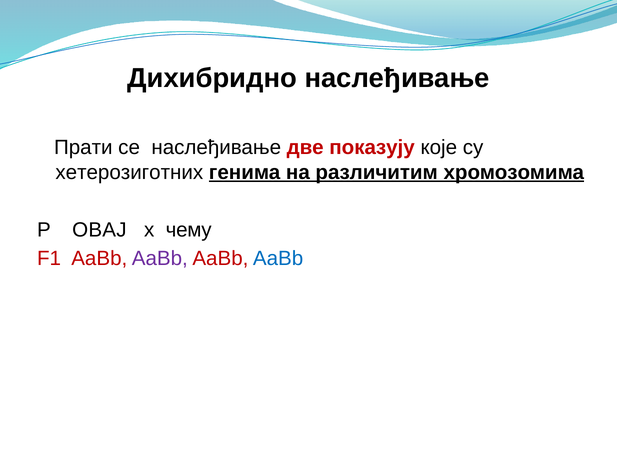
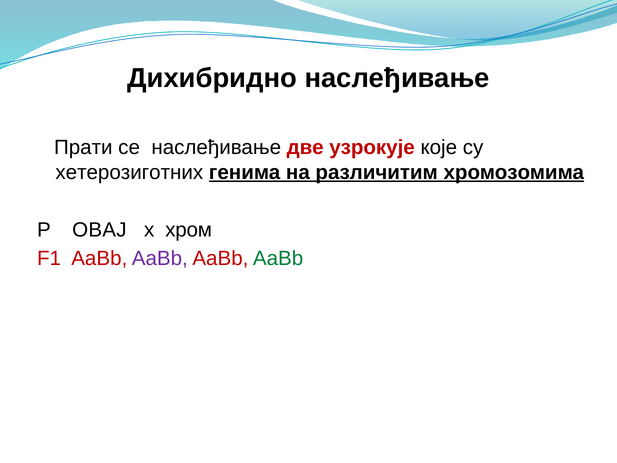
показују: показују -> узрокује
чему: чему -> хром
AaBb at (278, 258) colour: blue -> green
